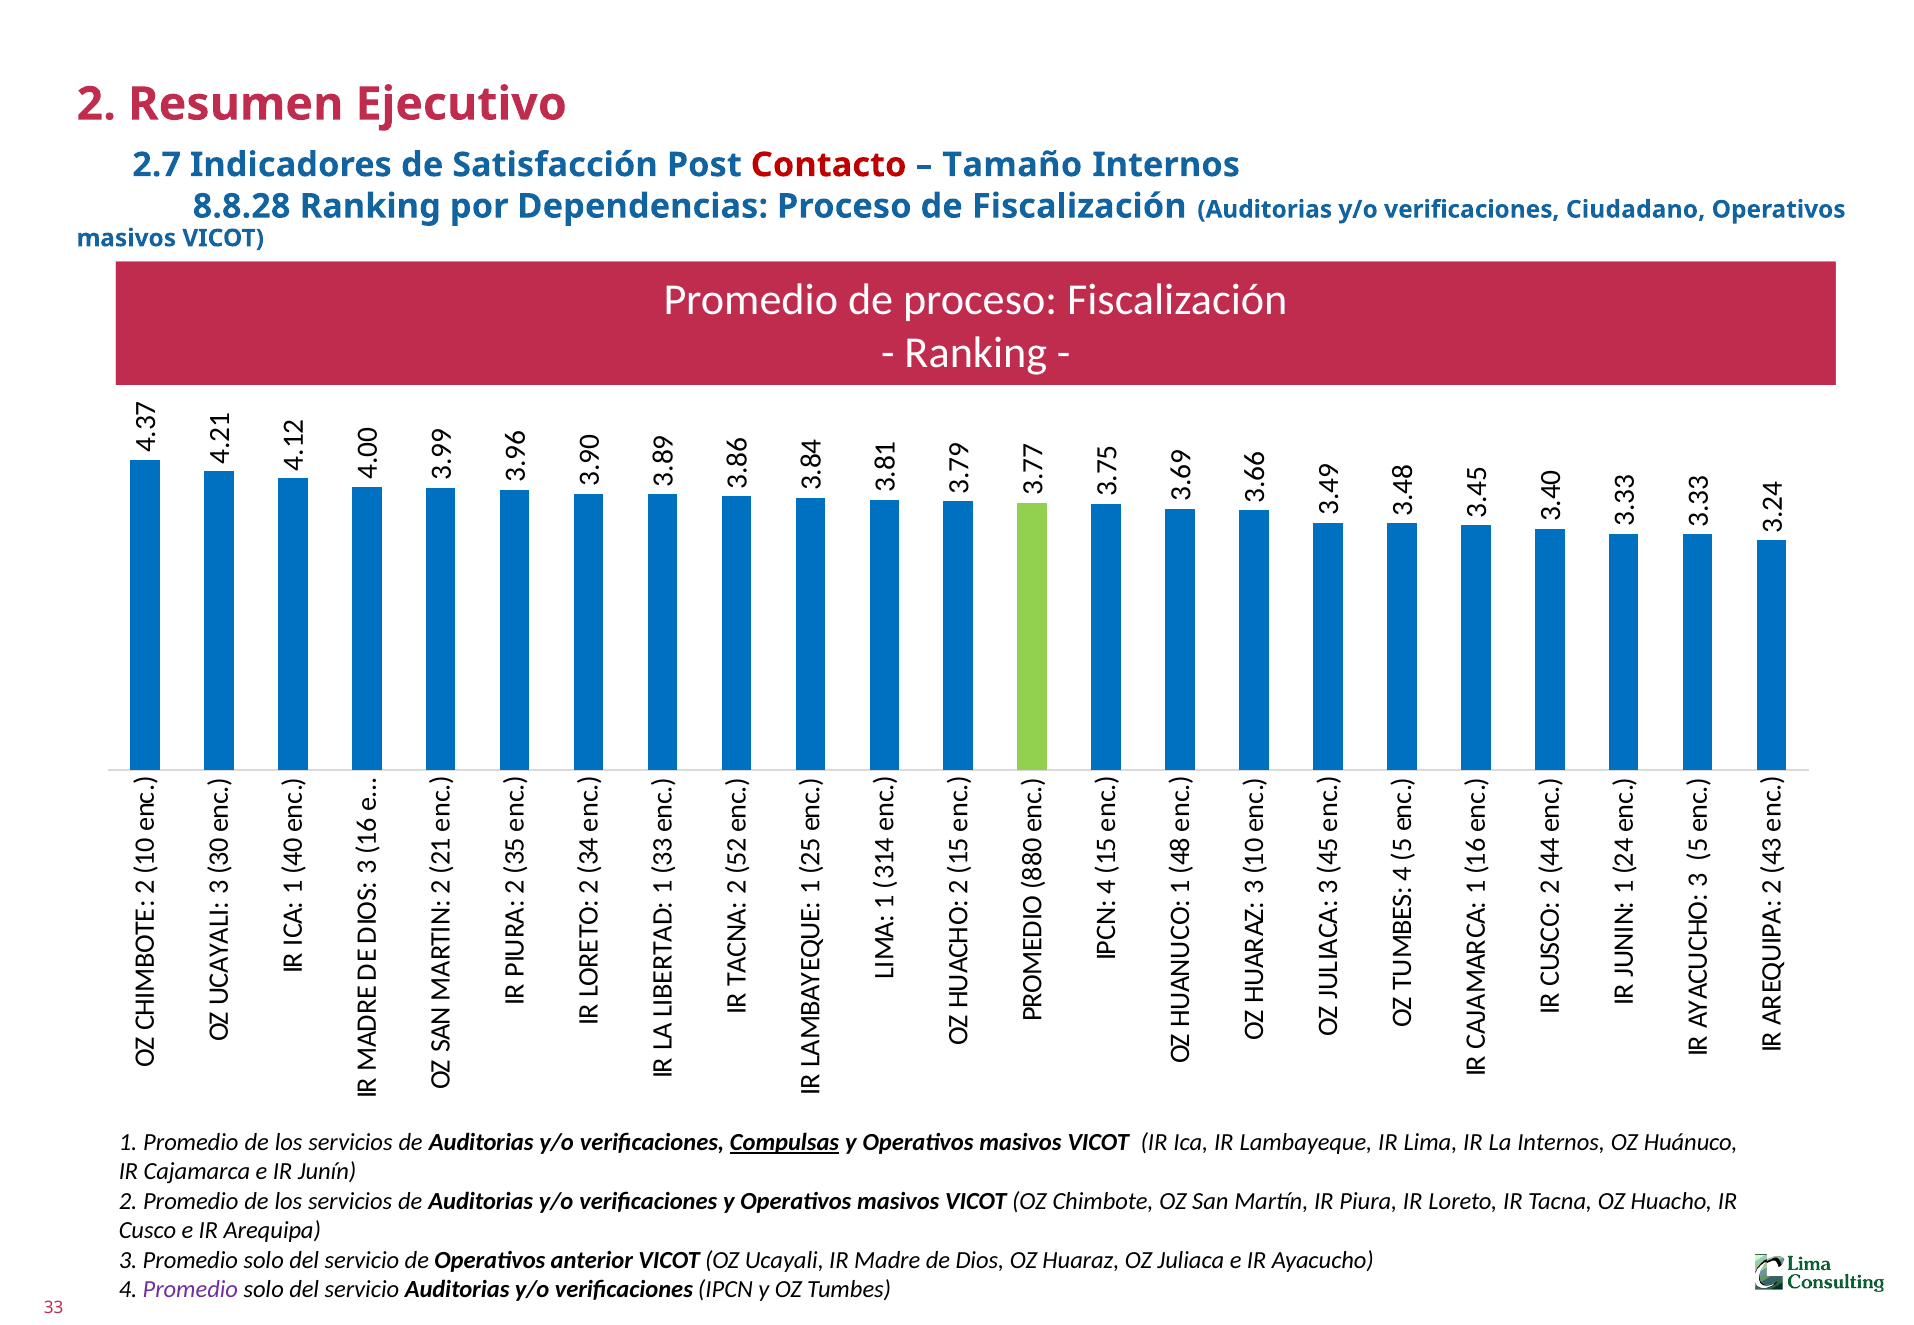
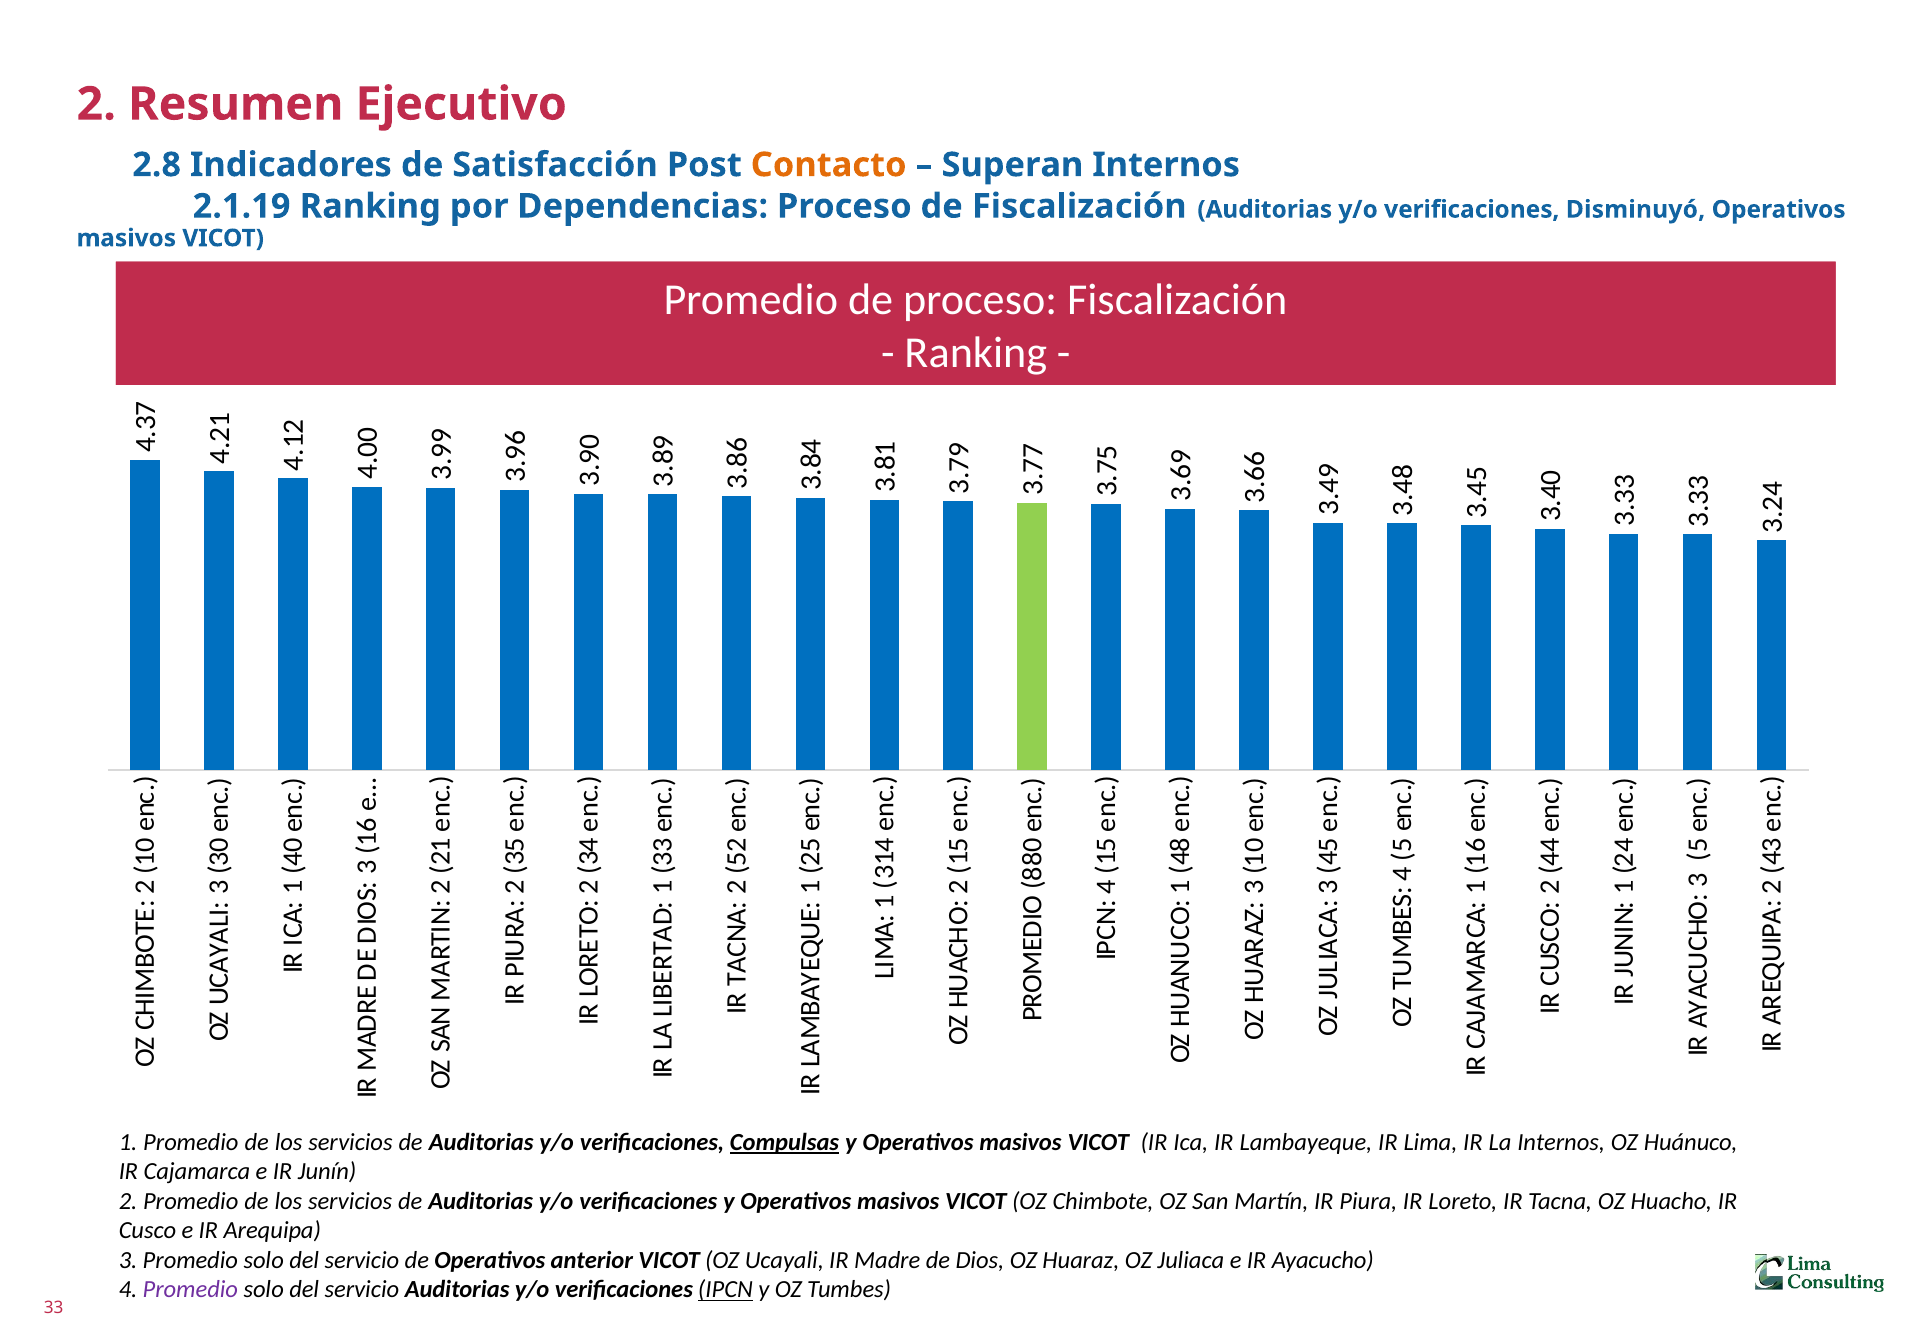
2.7: 2.7 -> 2.8
Contacto colour: red -> orange
Tamaño: Tamaño -> Superan
8.8.28: 8.8.28 -> 2.1.19
Ciudadano: Ciudadano -> Disminuyó
IPCN underline: none -> present
